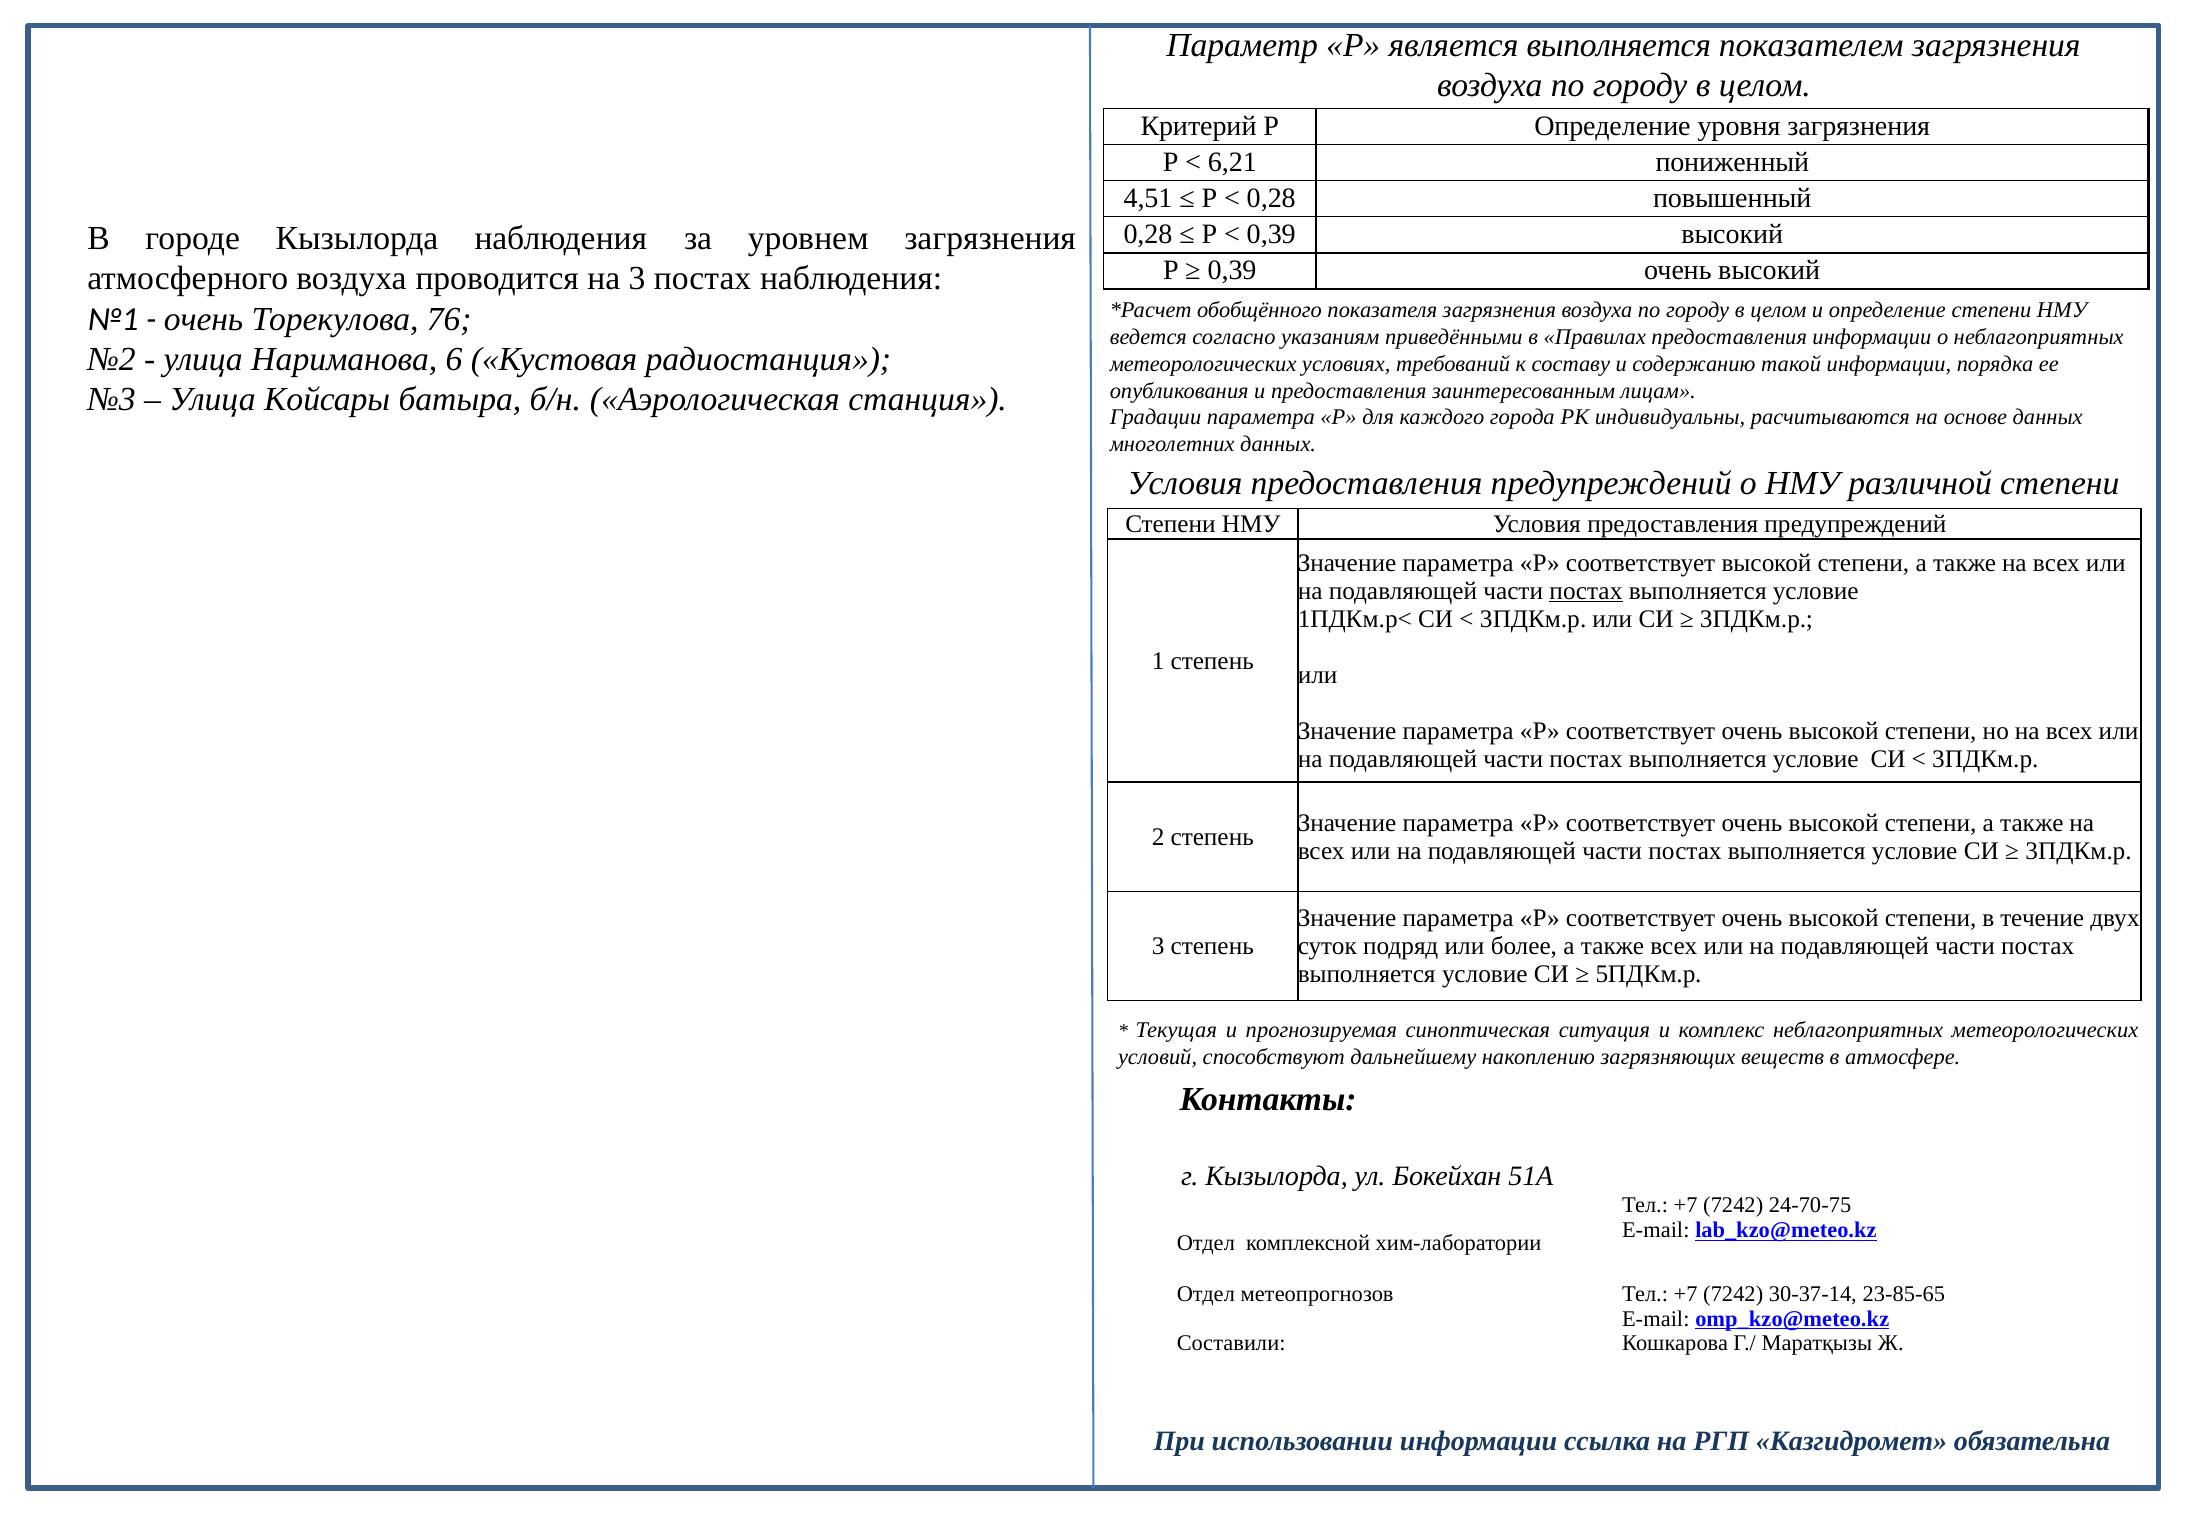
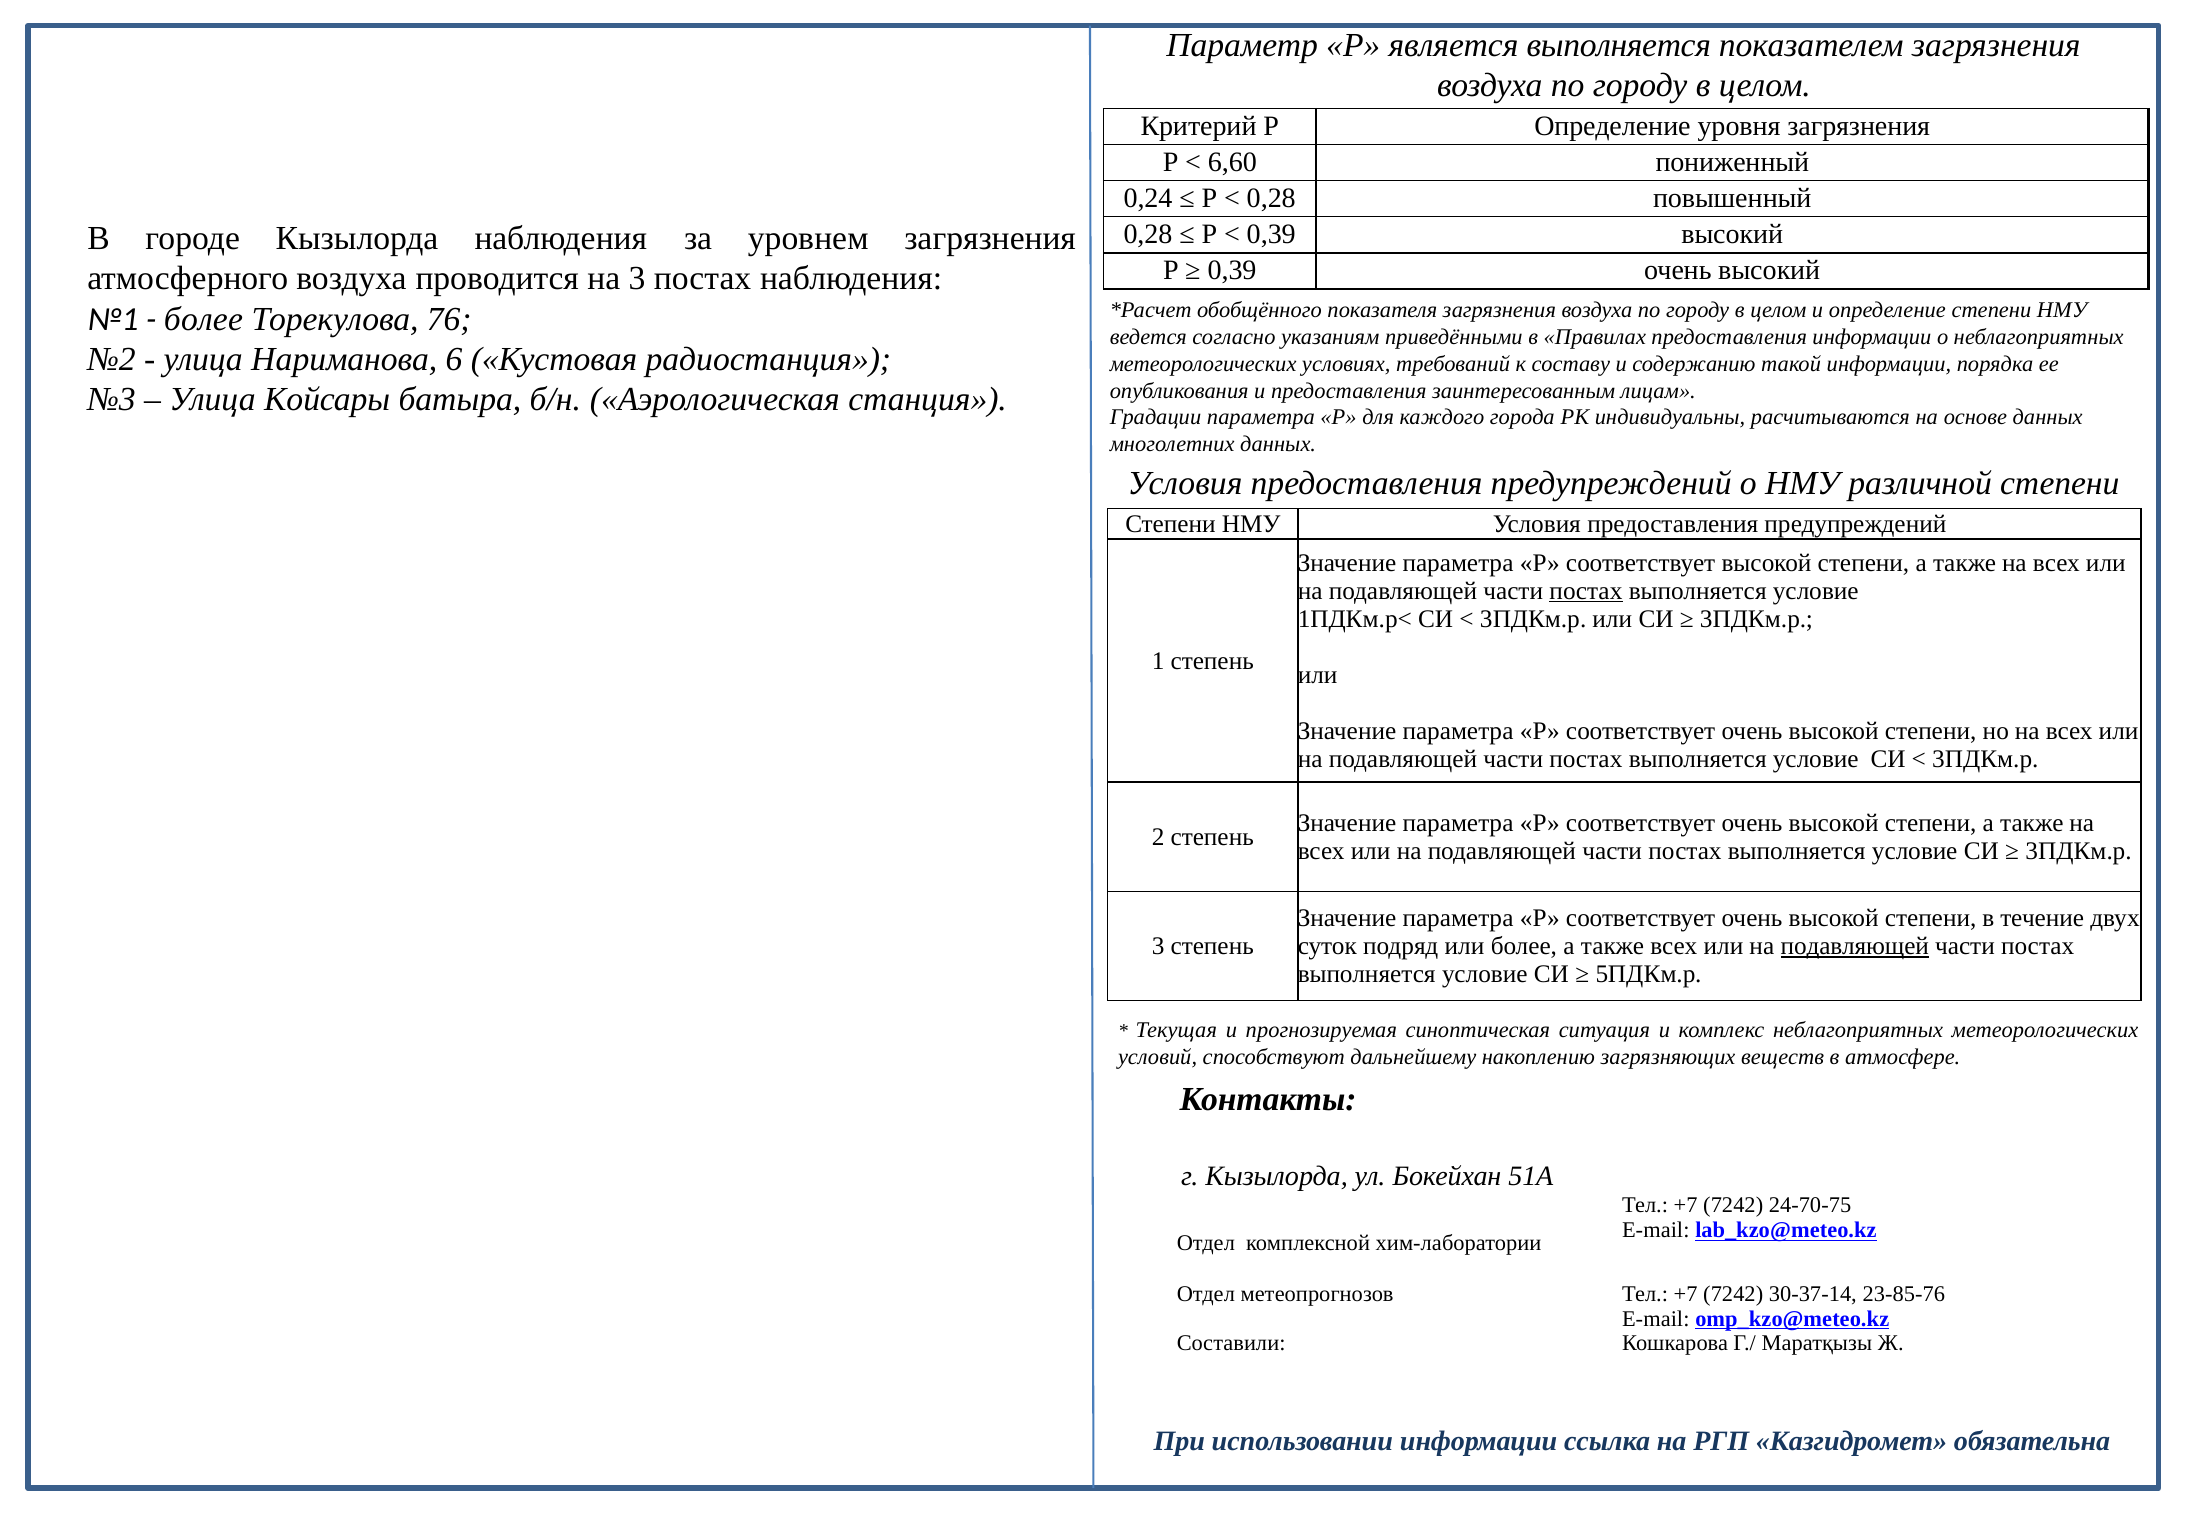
6,21: 6,21 -> 6,60
4,51: 4,51 -> 0,24
очень at (204, 319): очень -> более
подавляющей at (1855, 946) underline: none -> present
23-85-65: 23-85-65 -> 23-85-76
